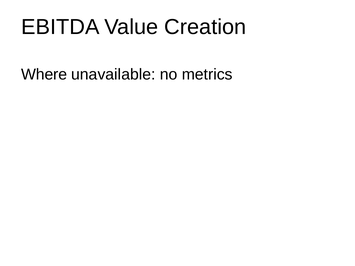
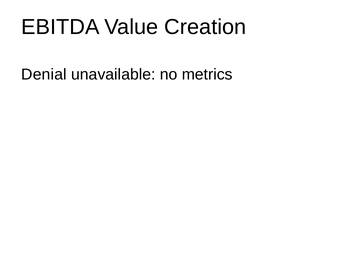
Where: Where -> Denial
